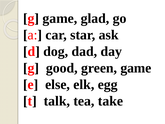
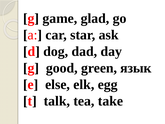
green game: game -> язык
